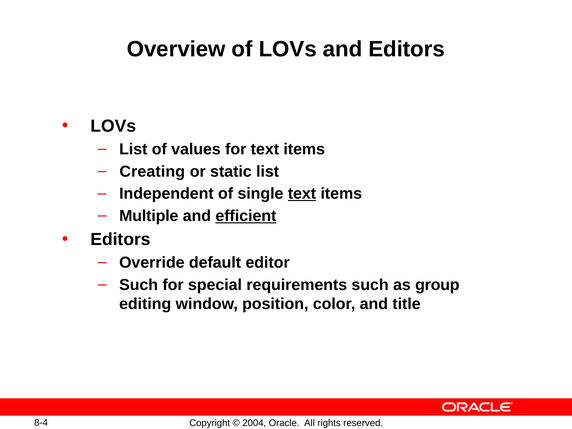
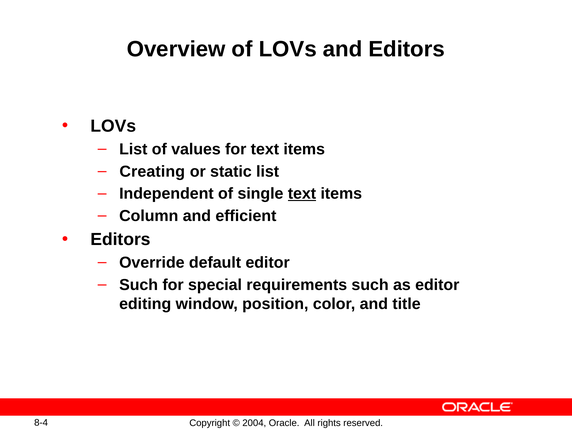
Multiple: Multiple -> Column
efficient underline: present -> none
as group: group -> editor
